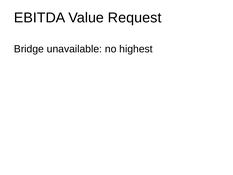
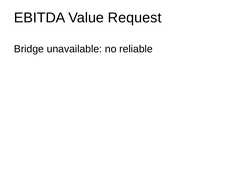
highest: highest -> reliable
